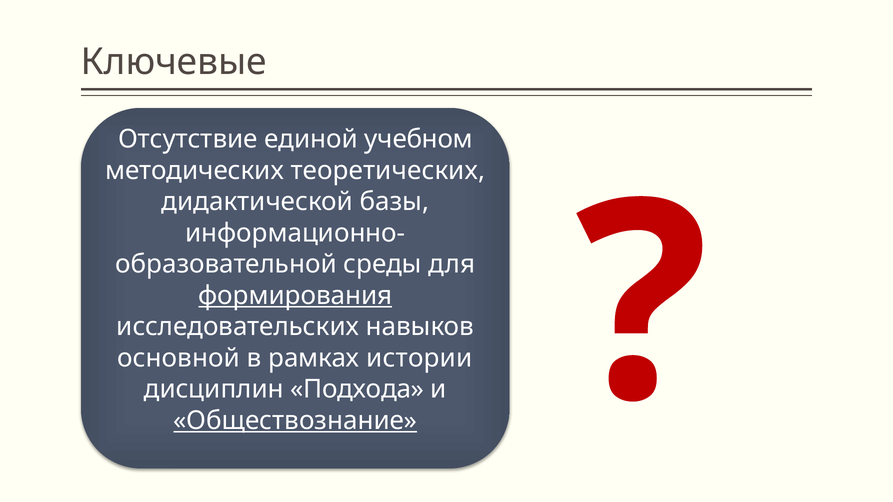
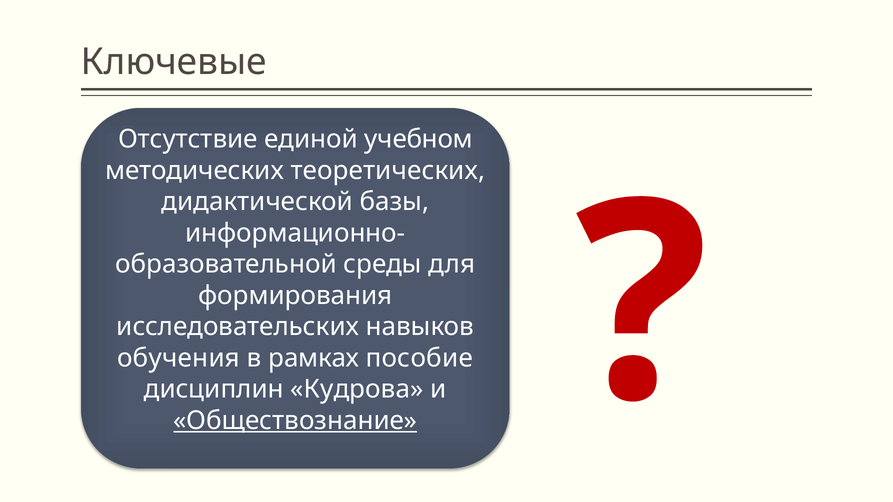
формирования underline: present -> none
основной: основной -> обучения
истории: истории -> пособие
Подхода: Подхода -> Кудрова
